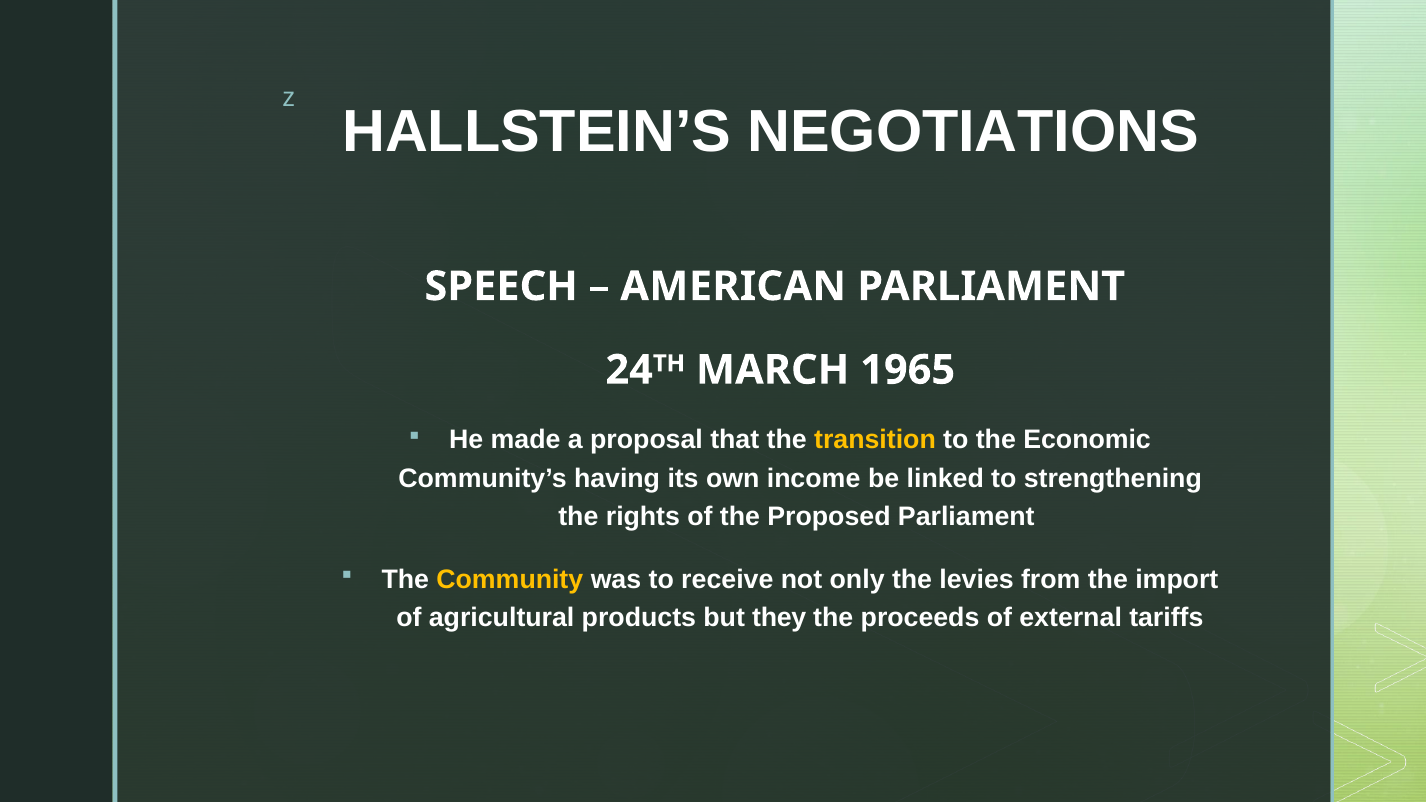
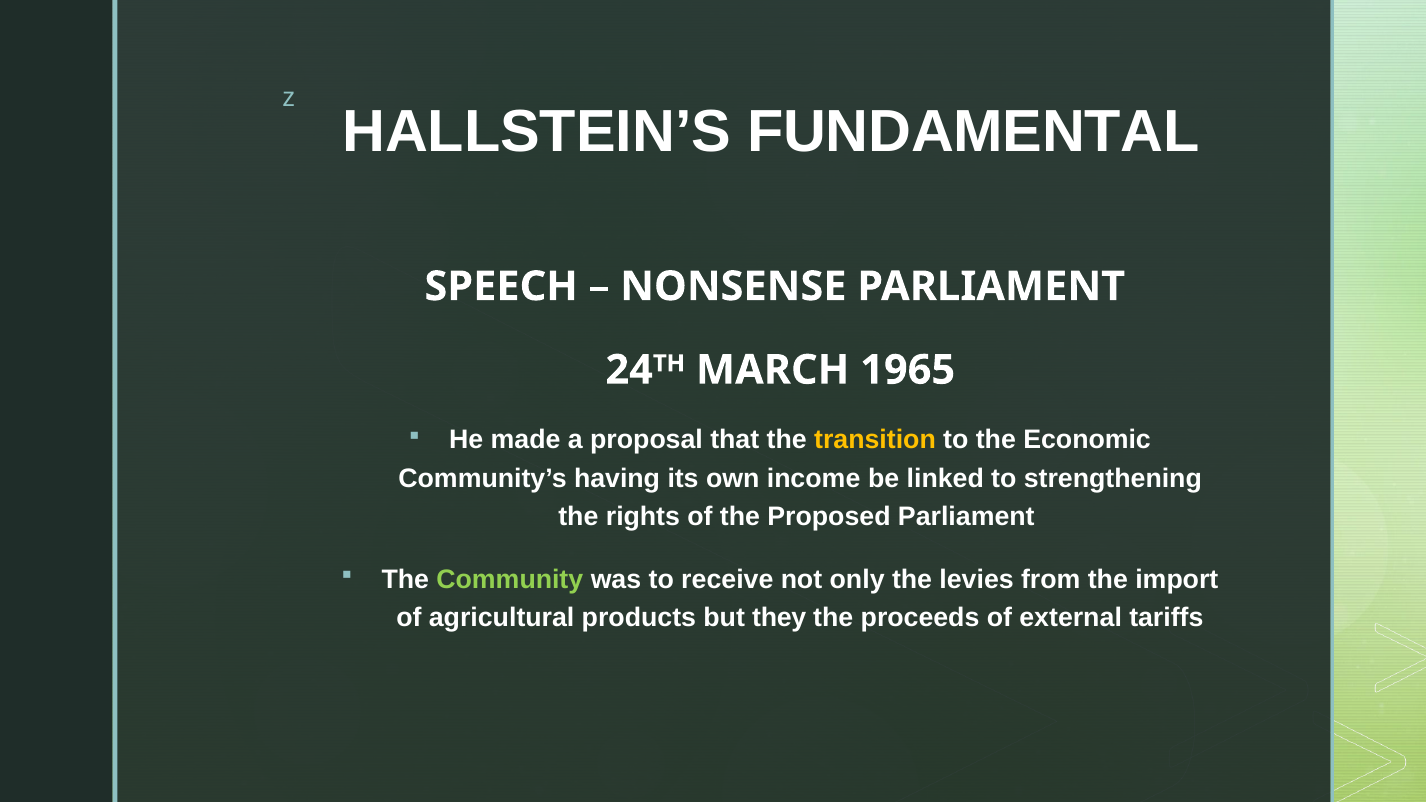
NEGOTIATIONS: NEGOTIATIONS -> FUNDAMENTAL
AMERICAN: AMERICAN -> NONSENSE
Community colour: yellow -> light green
